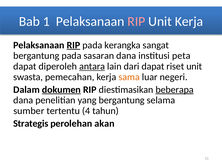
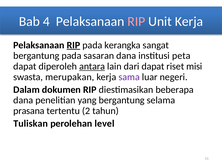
1: 1 -> 4
riset unit: unit -> misi
pemecahan: pemecahan -> merupakan
sama colour: orange -> purple
dokumen underline: present -> none
beberapa underline: present -> none
sumber: sumber -> prasana
4: 4 -> 2
Strategis: Strategis -> Tuliskan
akan: akan -> level
